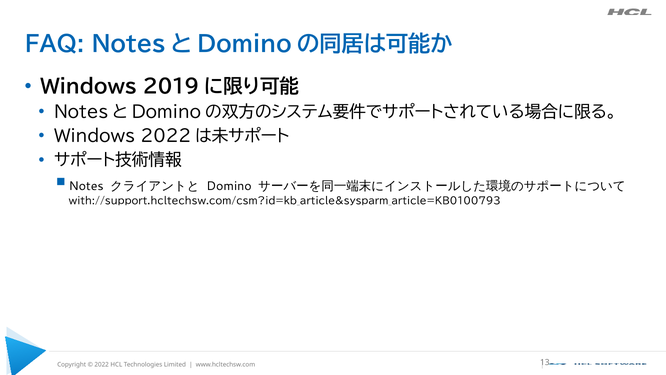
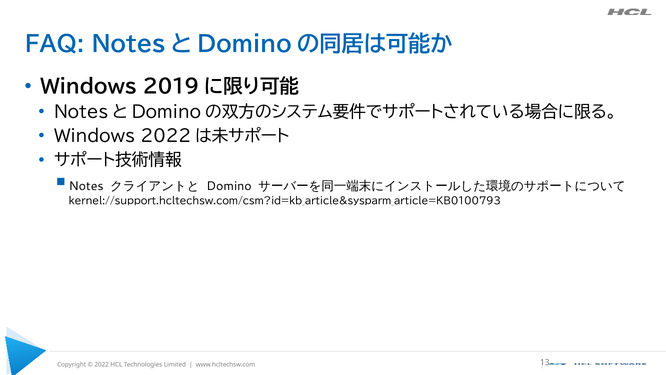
with://support.hcltechsw.com/csm?id=kb_article&sysparm_article=KB0100793: with://support.hcltechsw.com/csm?id=kb_article&sysparm_article=KB0100793 -> kernel://support.hcltechsw.com/csm?id=kb_article&sysparm_article=KB0100793
